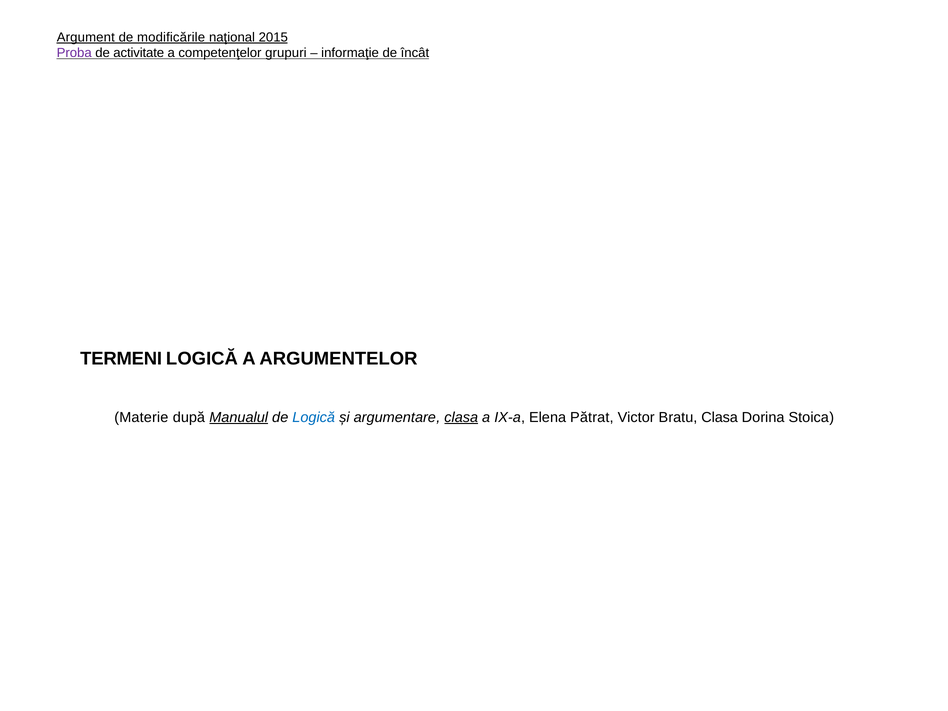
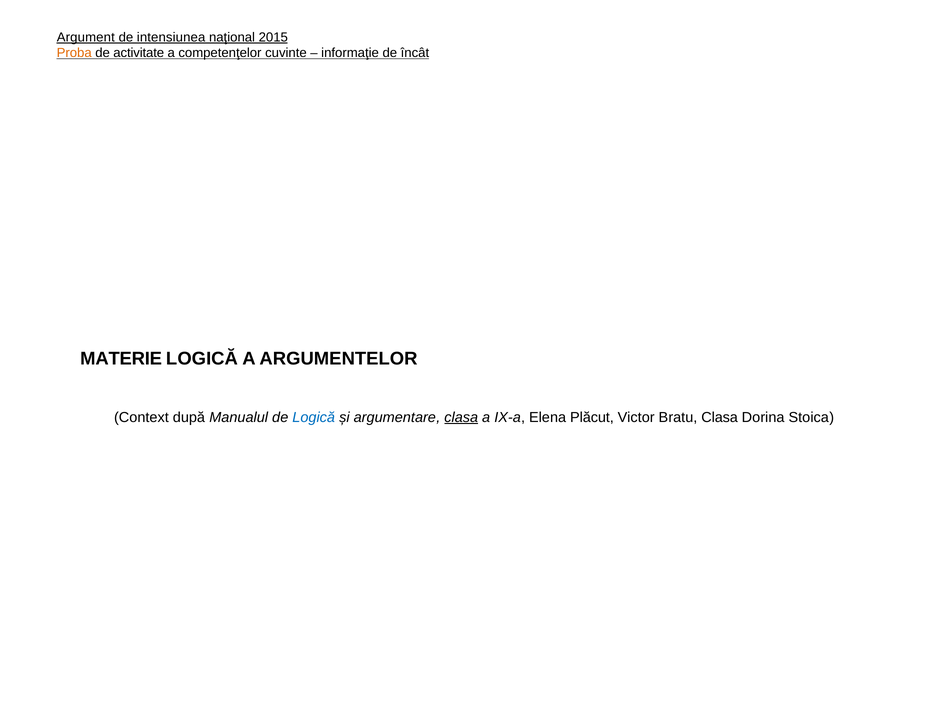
modificările: modificările -> intensiunea
Proba colour: purple -> orange
grupuri: grupuri -> cuvinte
TERMENI: TERMENI -> MATERIE
Materie: Materie -> Context
Manualul underline: present -> none
Pătrat: Pătrat -> Plăcut
